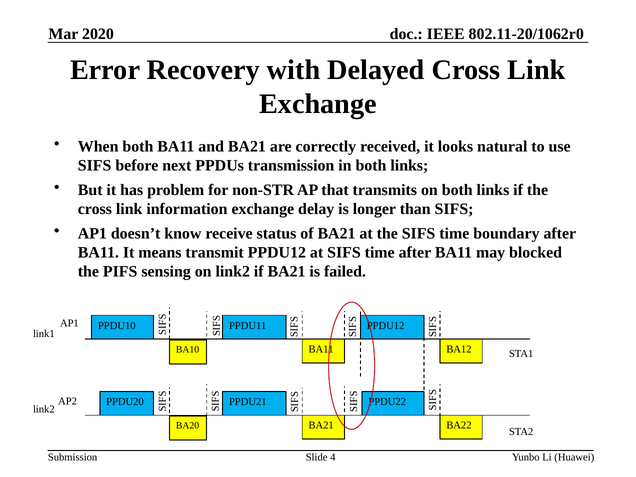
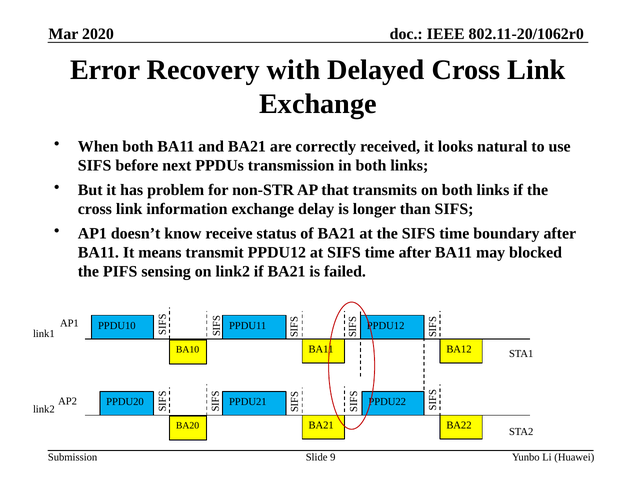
4: 4 -> 9
